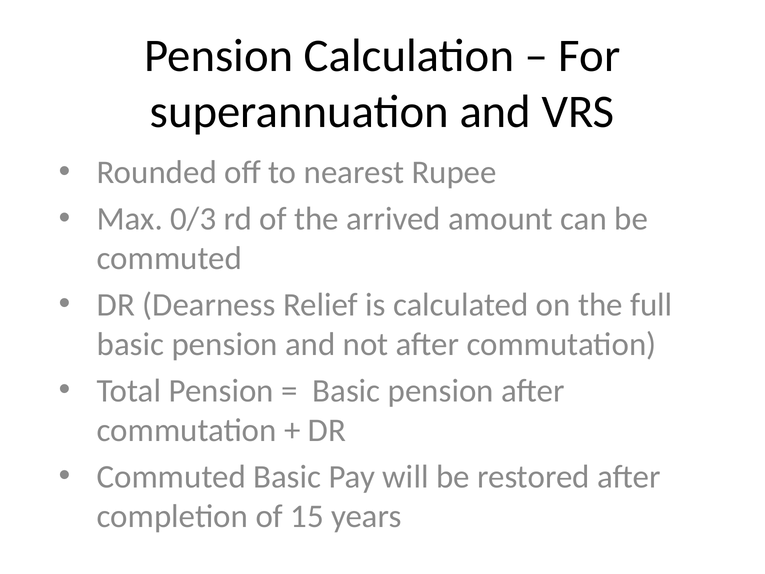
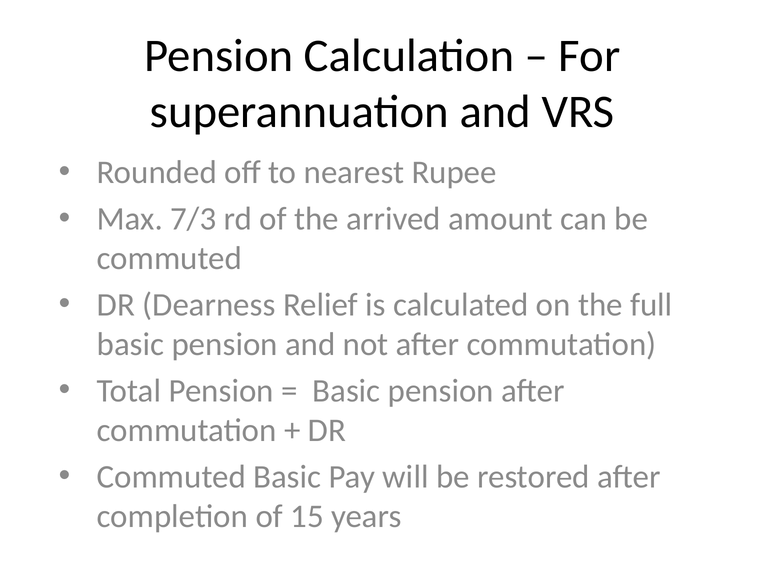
0/3: 0/3 -> 7/3
